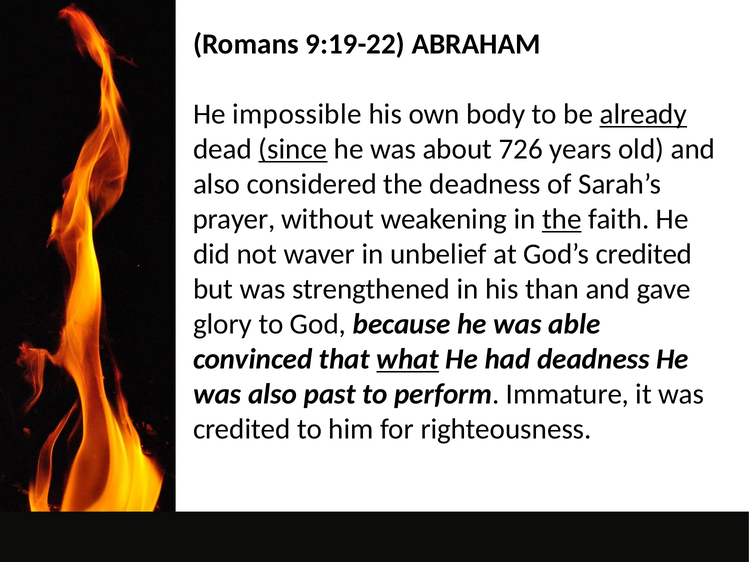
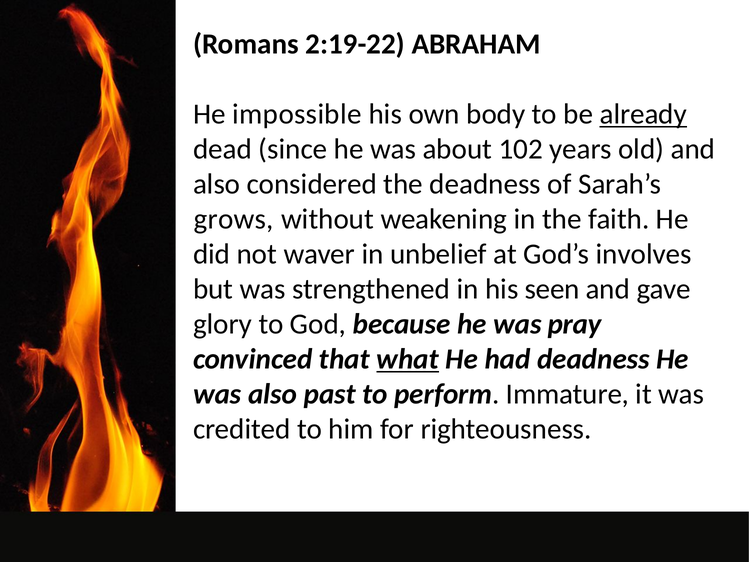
9:19-22: 9:19-22 -> 2:19-22
since underline: present -> none
726: 726 -> 102
prayer: prayer -> grows
the at (562, 219) underline: present -> none
God’s credited: credited -> involves
than: than -> seen
able: able -> pray
